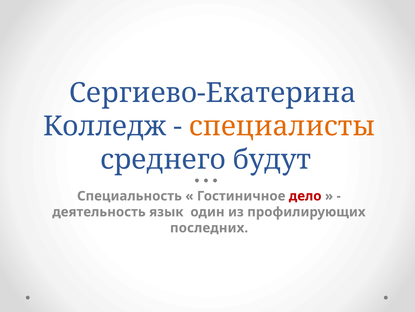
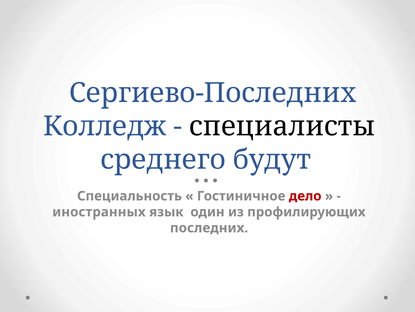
Сергиево-Екатерина: Сергиево-Екатерина -> Сергиево-Последних
специалисты colour: orange -> black
деятельность: деятельность -> иностранных
